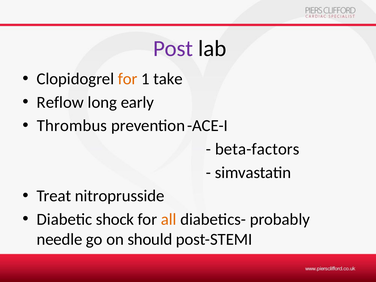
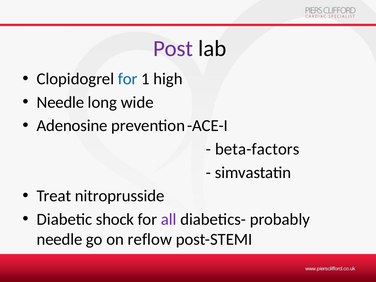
for at (128, 79) colour: orange -> blue
take: take -> high
Reflow at (60, 102): Reflow -> Needle
early: early -> wide
Thrombus: Thrombus -> Adenosine
all colour: orange -> purple
should: should -> reflow
